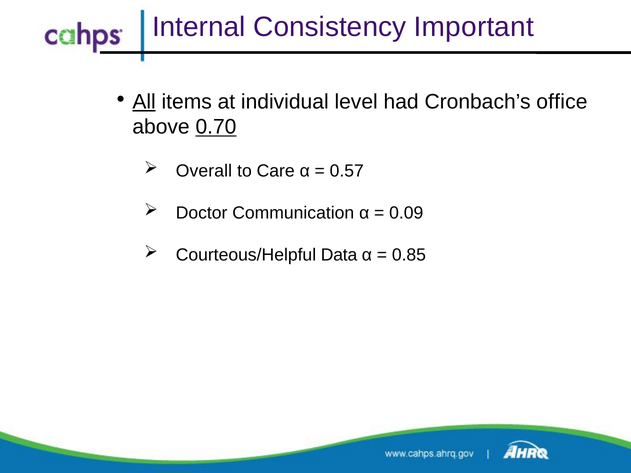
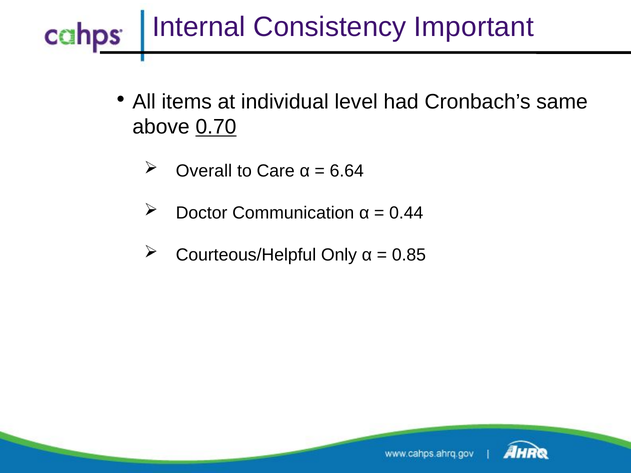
All underline: present -> none
office: office -> same
0.57: 0.57 -> 6.64
0.09: 0.09 -> 0.44
Data: Data -> Only
